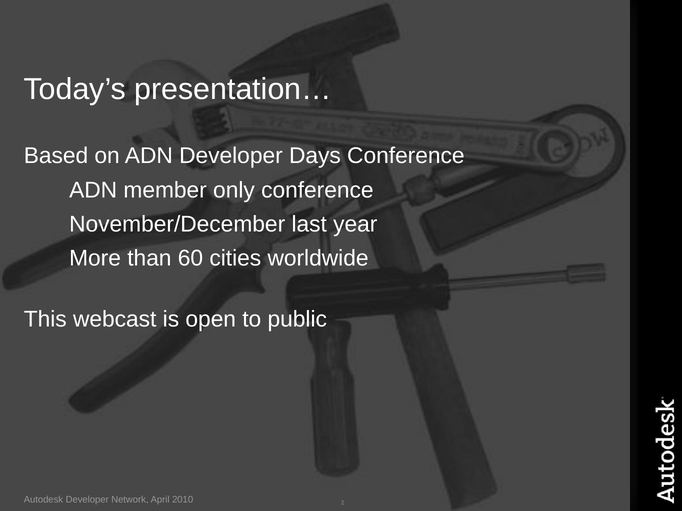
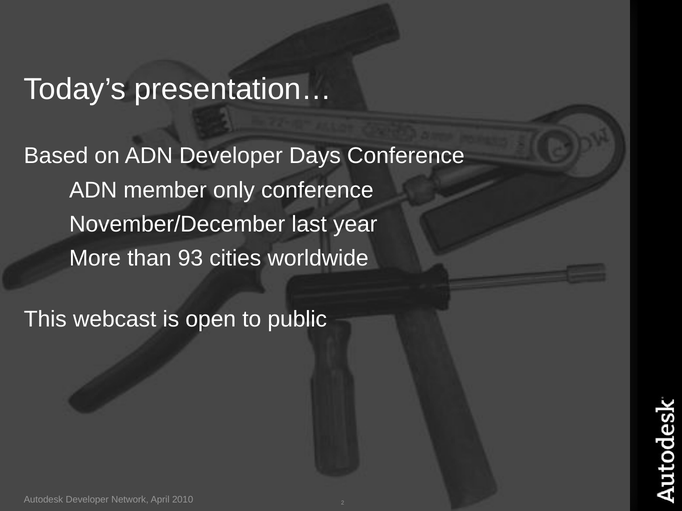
60: 60 -> 93
